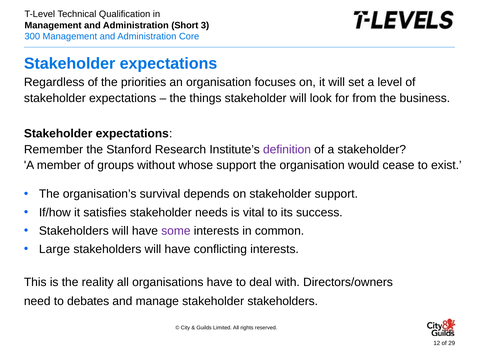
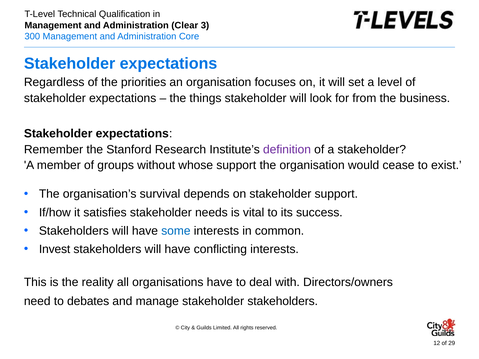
Short: Short -> Clear
some colour: purple -> blue
Large: Large -> Invest
